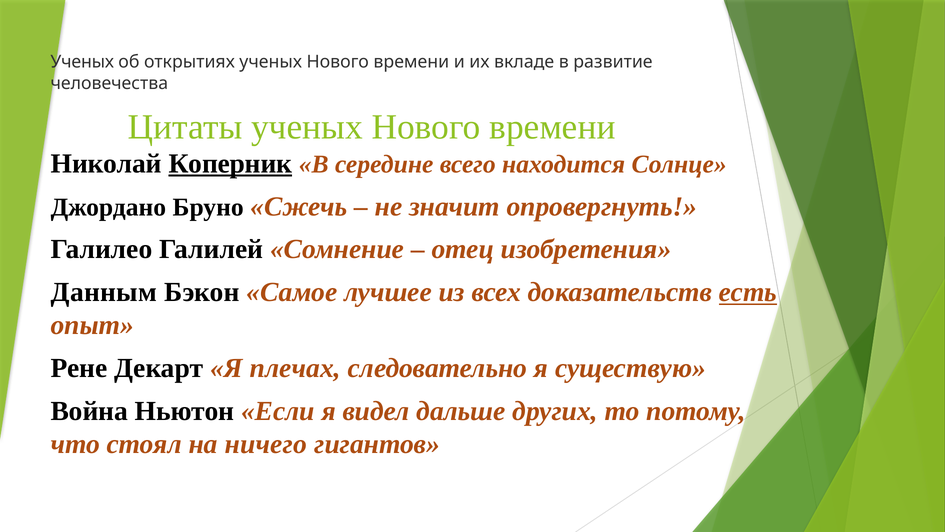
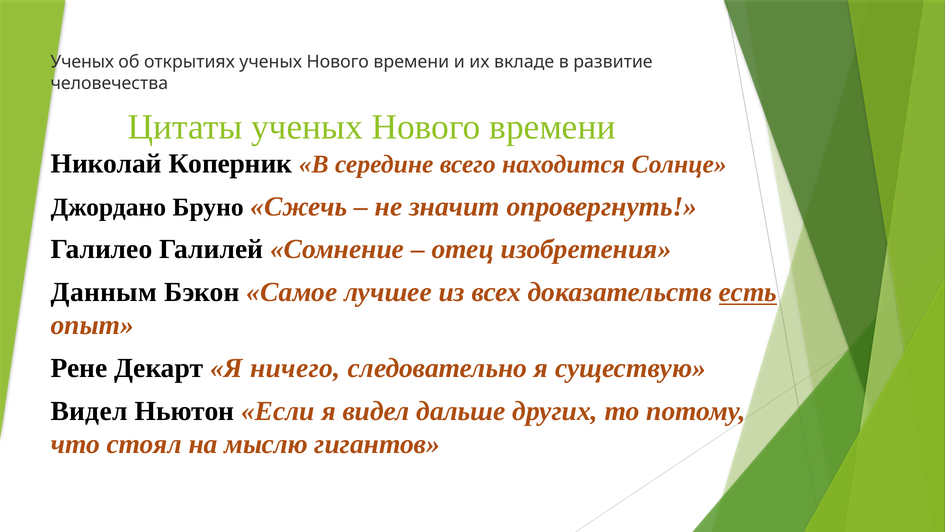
Коперник underline: present -> none
плечах: плечах -> ничего
Война at (89, 411): Война -> Видел
ничего: ничего -> мыслю
